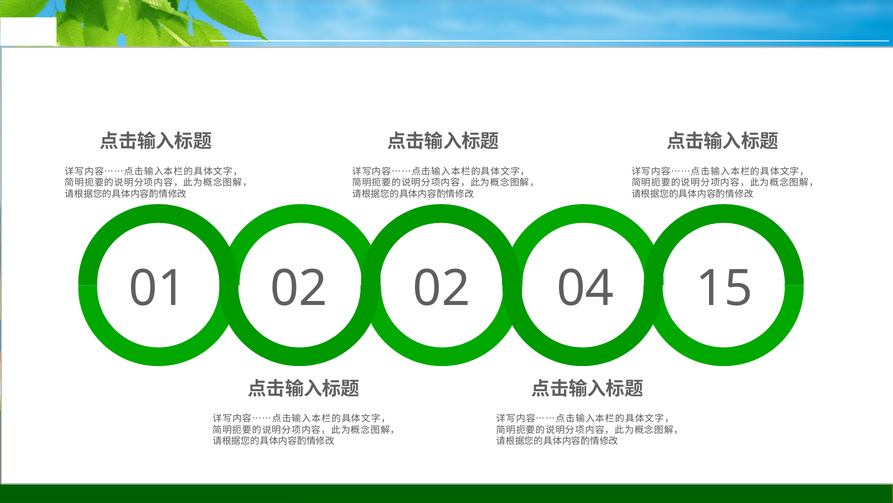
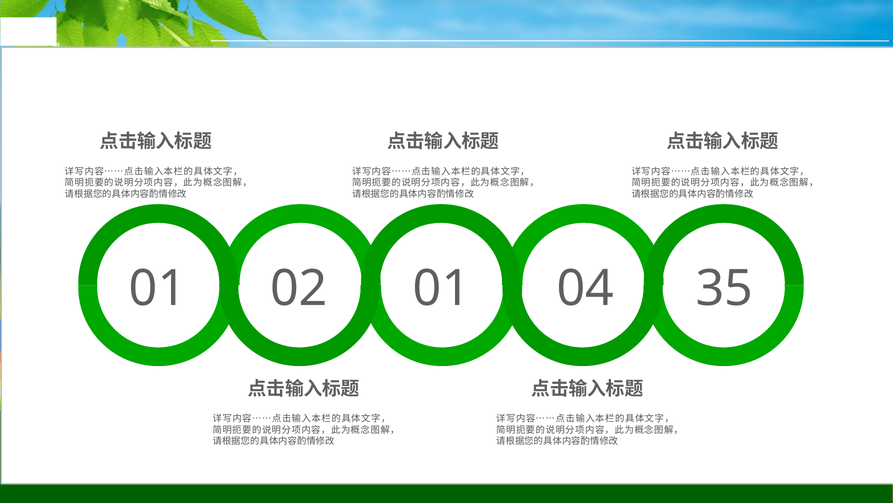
02 02: 02 -> 01
15: 15 -> 35
